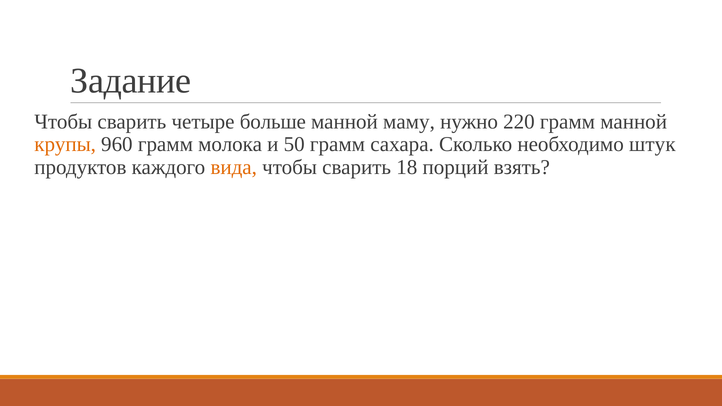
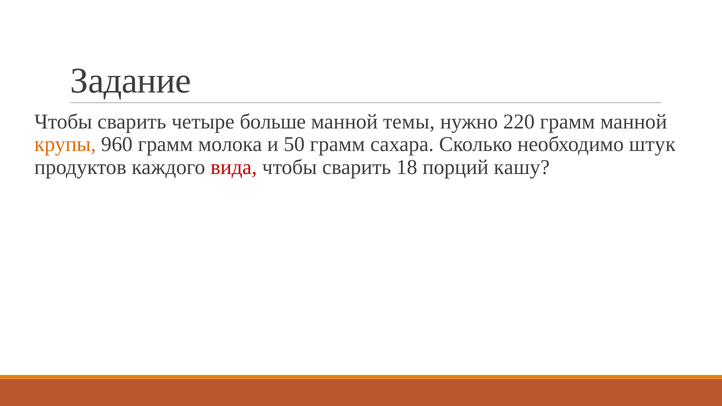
маму: маму -> темы
вида colour: orange -> red
взять: взять -> кашу
